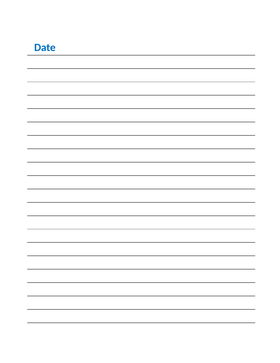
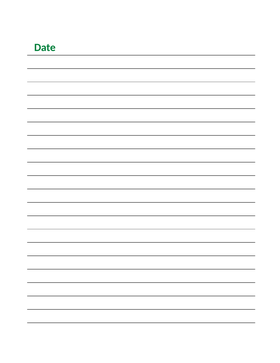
Date colour: blue -> green
